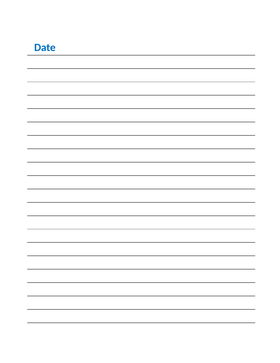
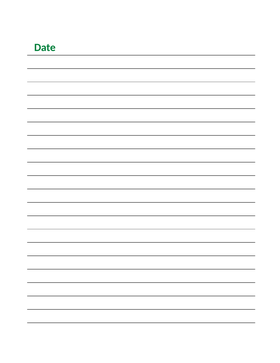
Date colour: blue -> green
